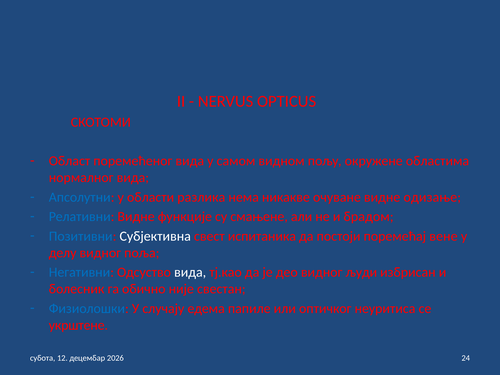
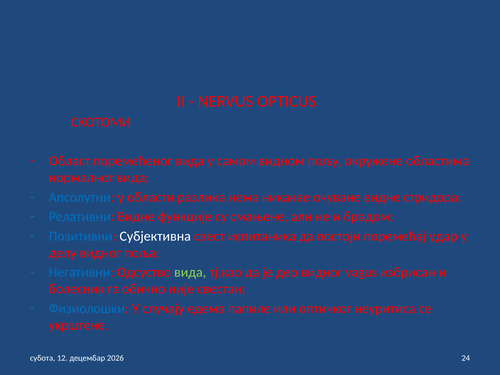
одизање: одизање -> стридора
вене: вене -> удар
вида at (190, 272) colour: white -> light green
људи: људи -> vagus
